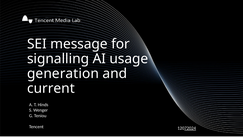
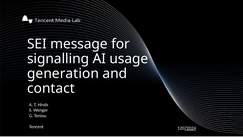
current: current -> contact
